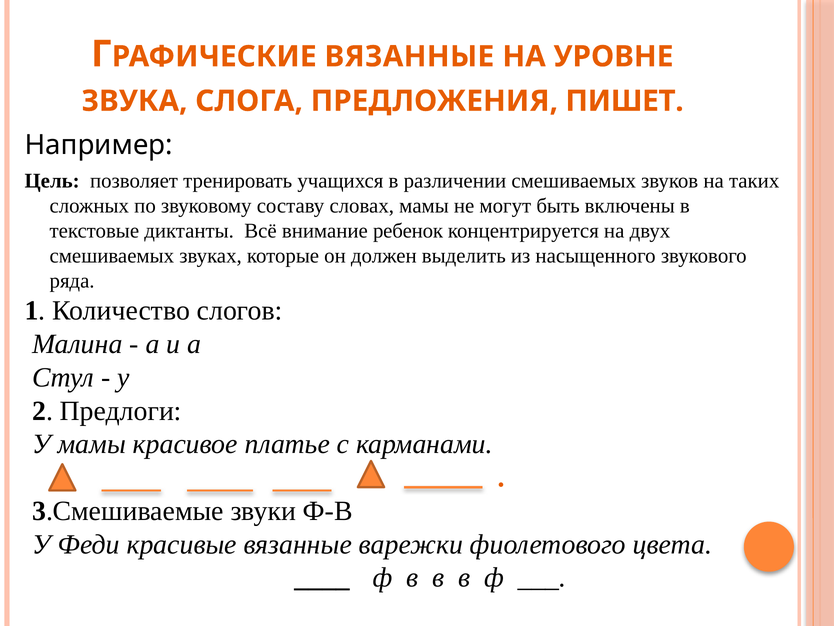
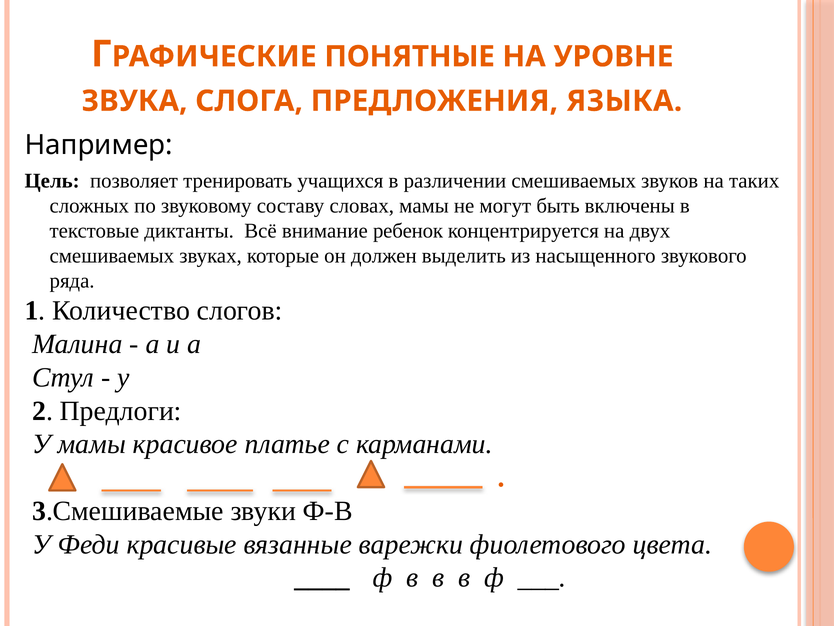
ВЯЗАННЫЕ at (409, 56): ВЯЗАННЫЕ -> ПОНЯТНЫЕ
ПИШЕТ: ПИШЕТ -> ЯЗЫКА
